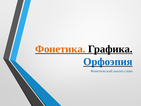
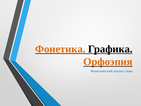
Орфоэпия colour: blue -> orange
